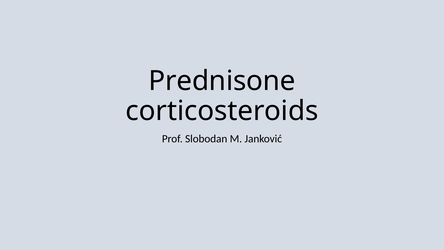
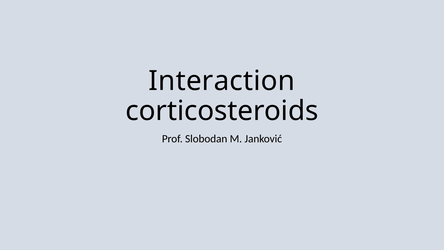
Prednisone: Prednisone -> Interaction
